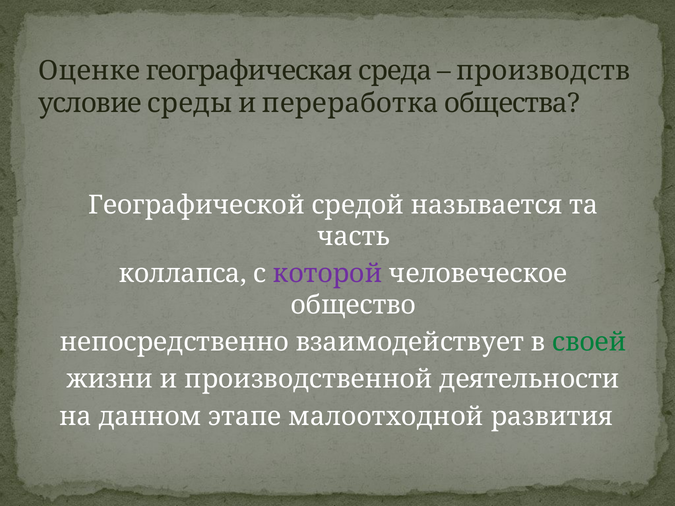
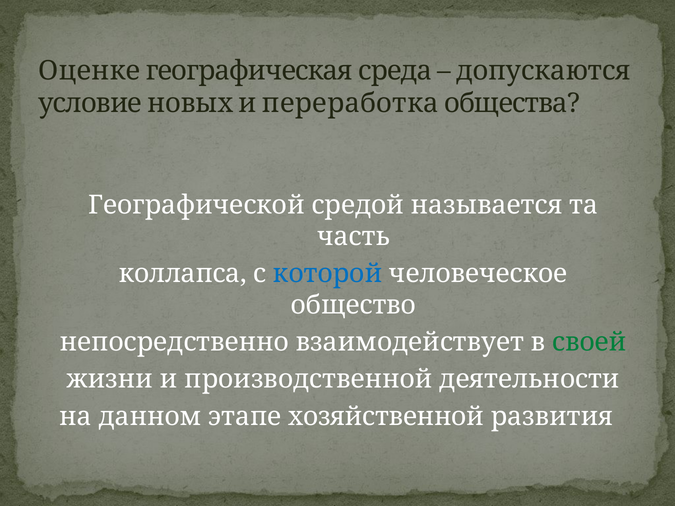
производств: производств -> допускаются
среды: среды -> новых
которой colour: purple -> blue
малоотходной: малоотходной -> хозяйственной
